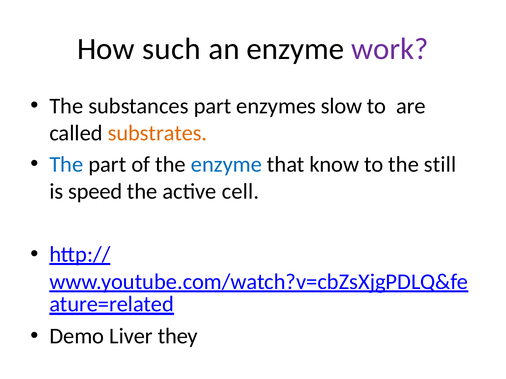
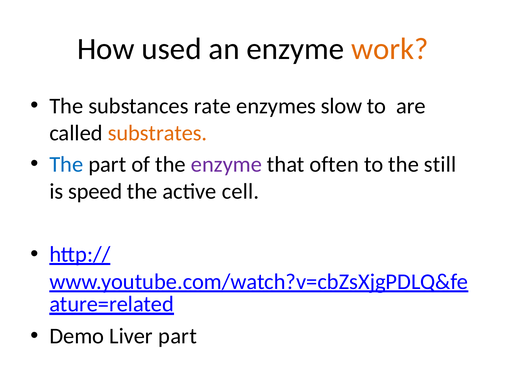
such: such -> used
work colour: purple -> orange
substances part: part -> rate
enzyme at (226, 165) colour: blue -> purple
know: know -> often
Liver they: they -> part
